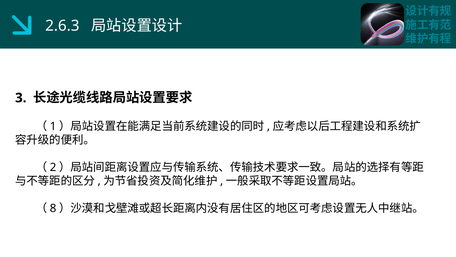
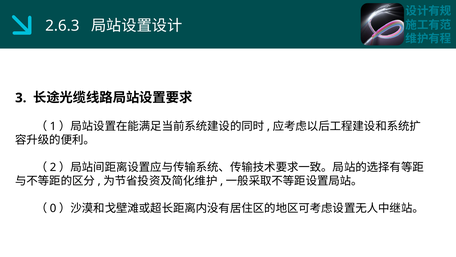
8: 8 -> 0
